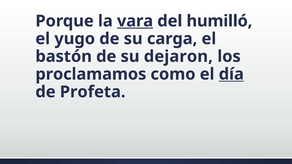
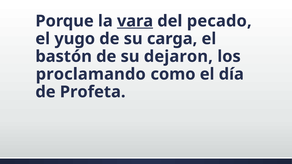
humilló: humilló -> pecado
proclamamos: proclamamos -> proclamando
día underline: present -> none
